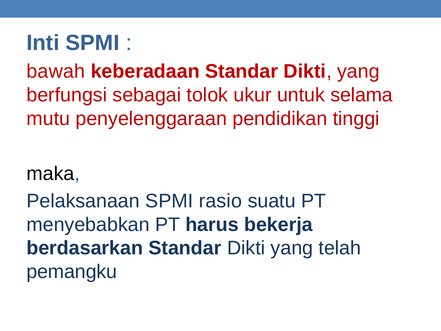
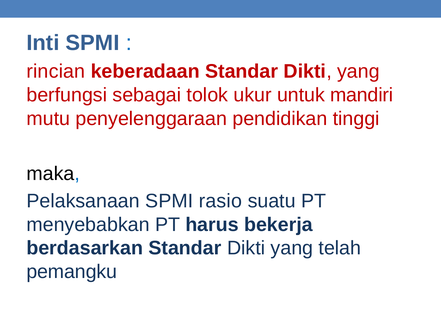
bawah: bawah -> rincian
selama: selama -> mandiri
